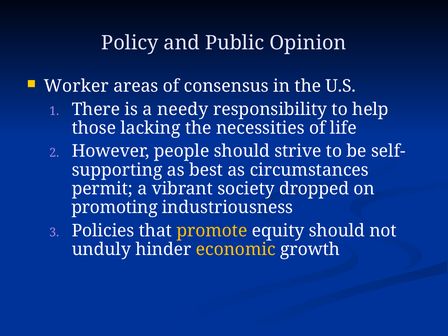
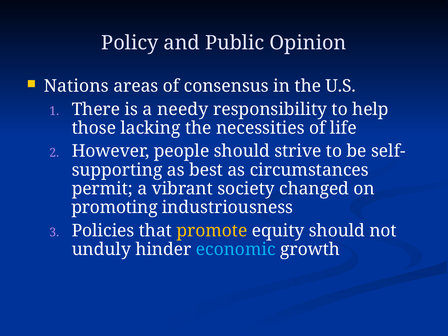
Worker: Worker -> Nations
dropped: dropped -> changed
economic colour: yellow -> light blue
